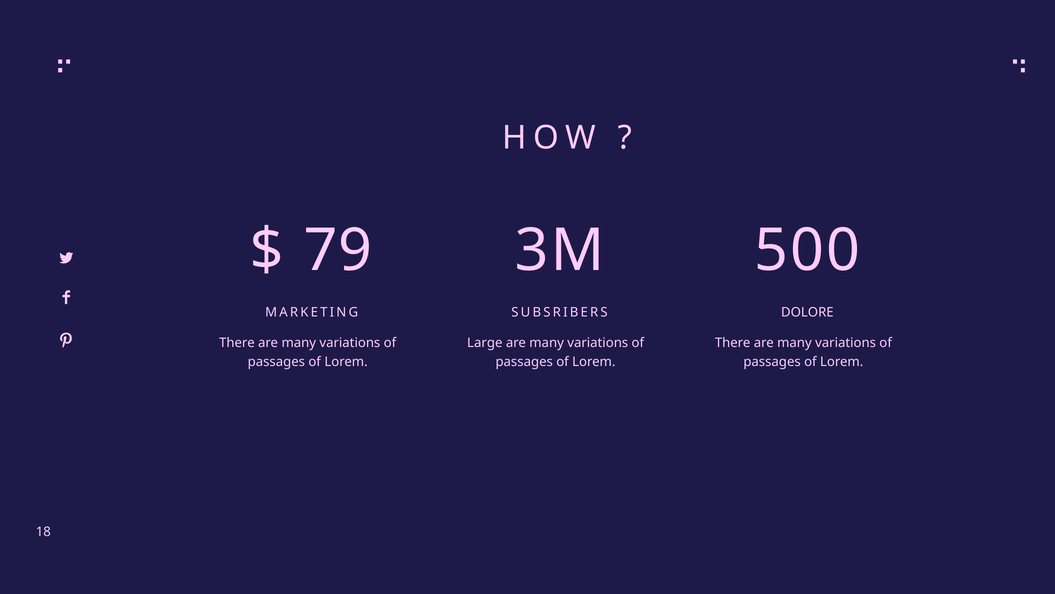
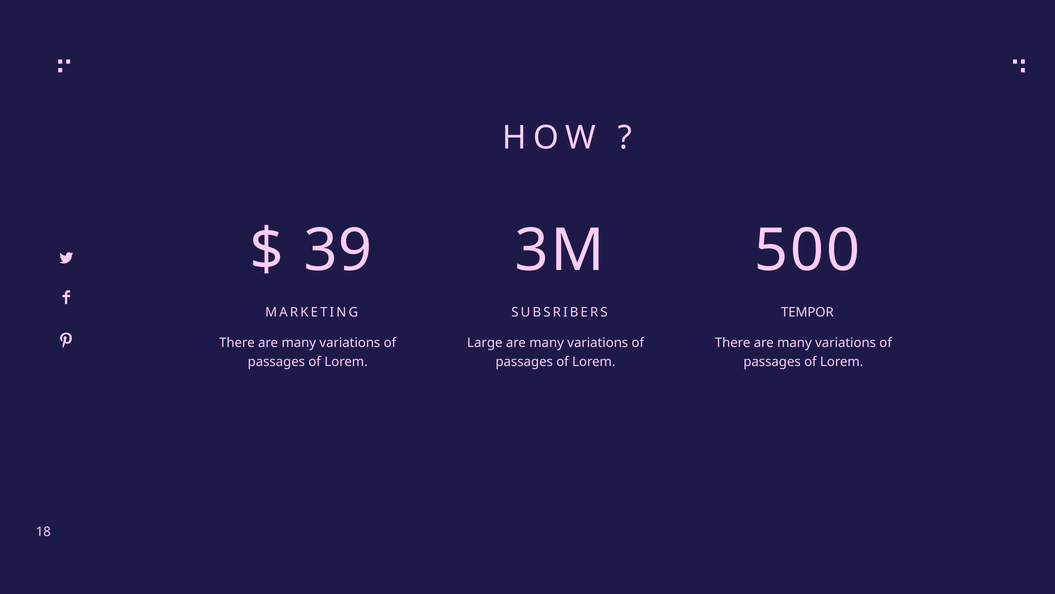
79: 79 -> 39
DOLORE: DOLORE -> TEMPOR
